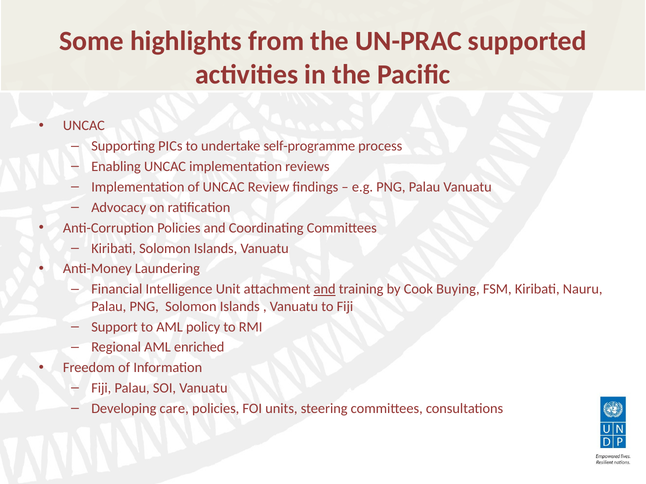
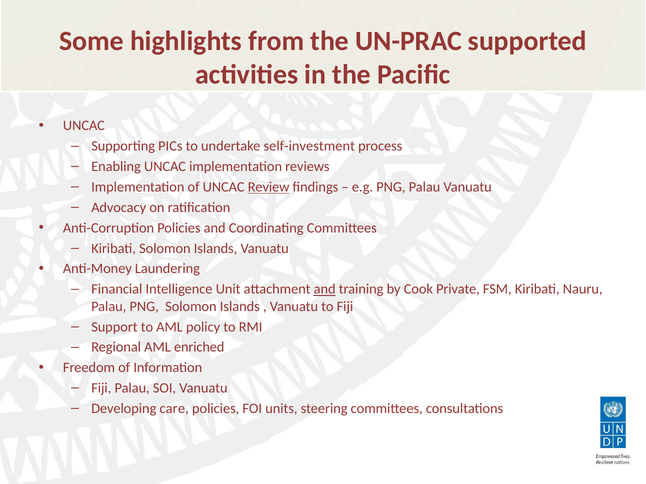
self-programme: self-programme -> self-investment
Review underline: none -> present
Buying: Buying -> Private
